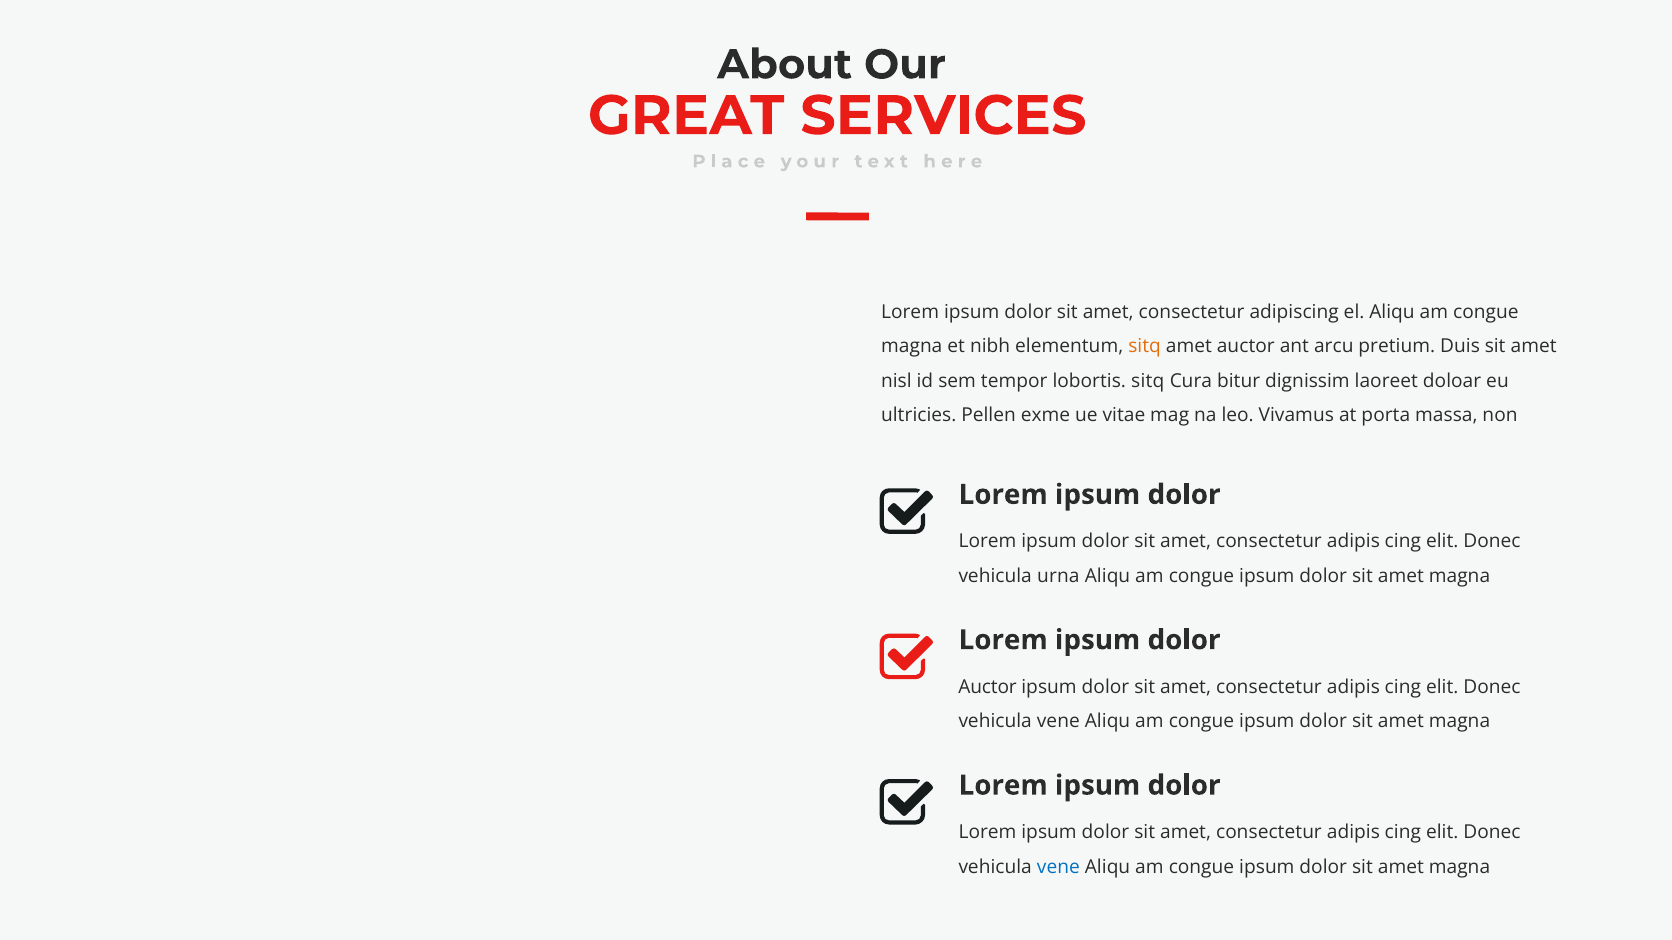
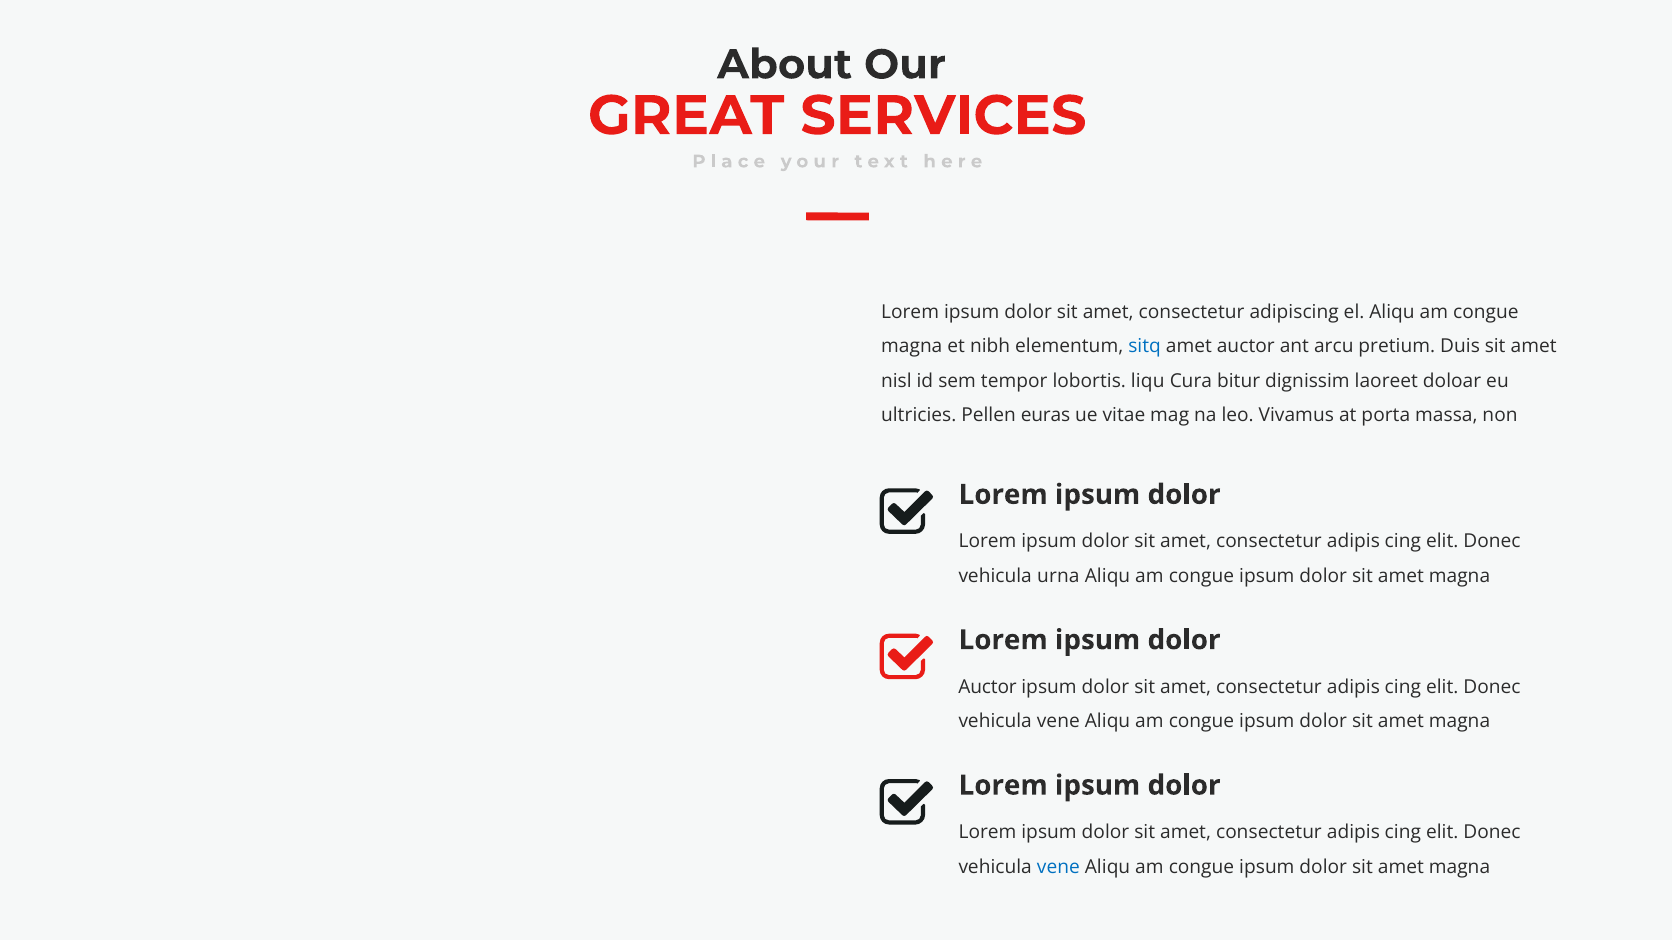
sitq at (1145, 347) colour: orange -> blue
lobortis sitq: sitq -> liqu
exme: exme -> euras
